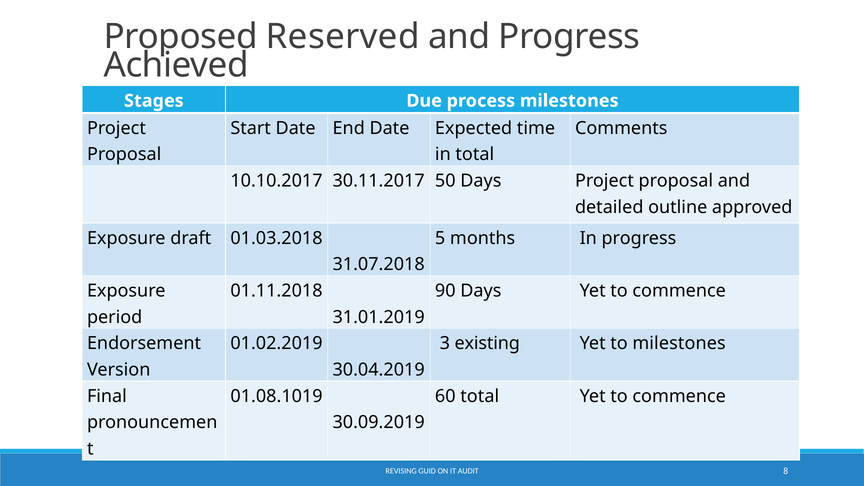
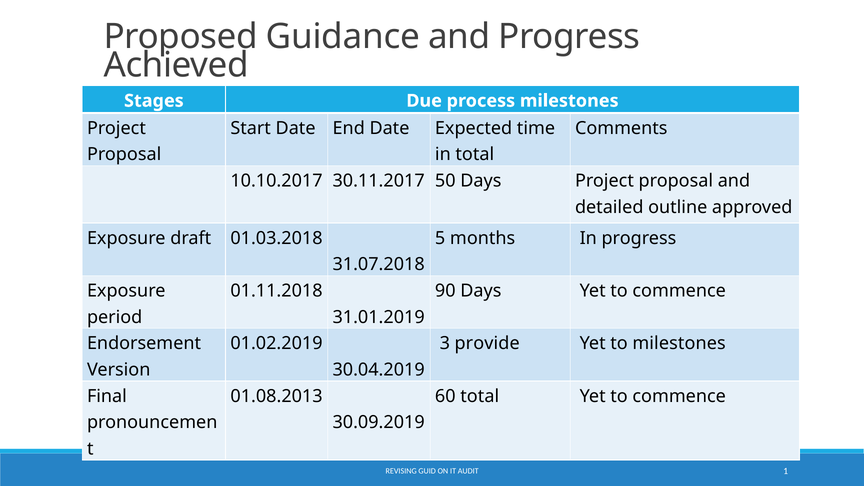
Reserved: Reserved -> Guidance
existing: existing -> provide
01.08.1019: 01.08.1019 -> 01.08.2013
8: 8 -> 1
